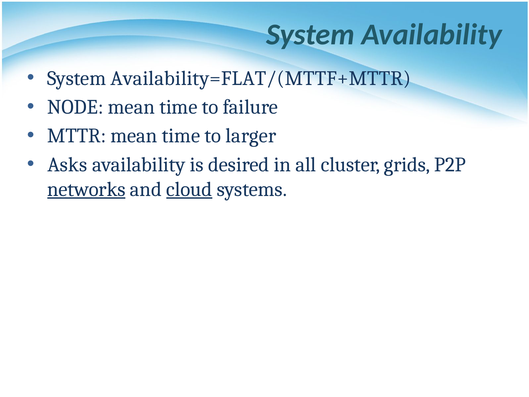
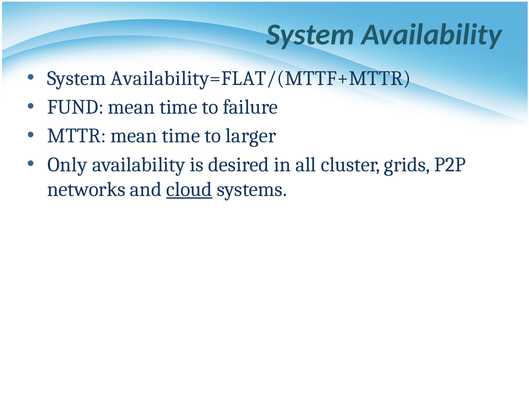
NODE: NODE -> FUND
Asks: Asks -> Only
networks underline: present -> none
